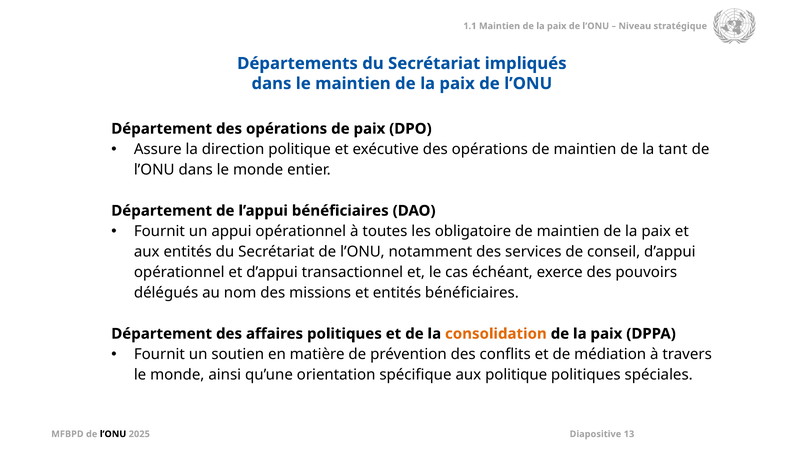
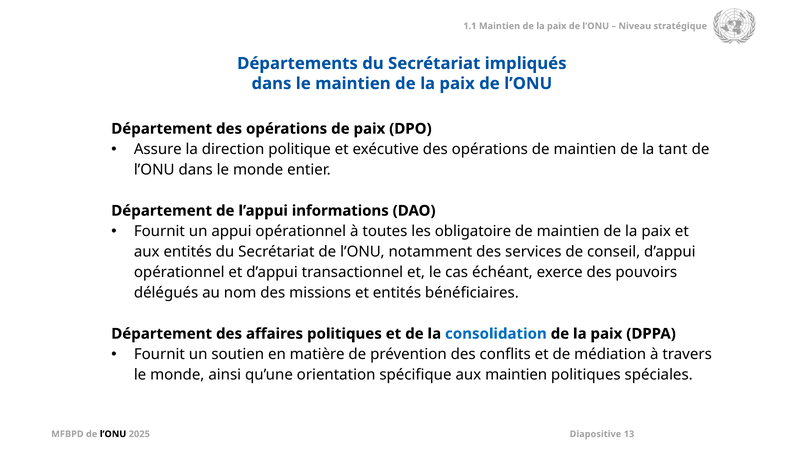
l’appui bénéficiaires: bénéficiaires -> informations
consolidation colour: orange -> blue
aux politique: politique -> maintien
